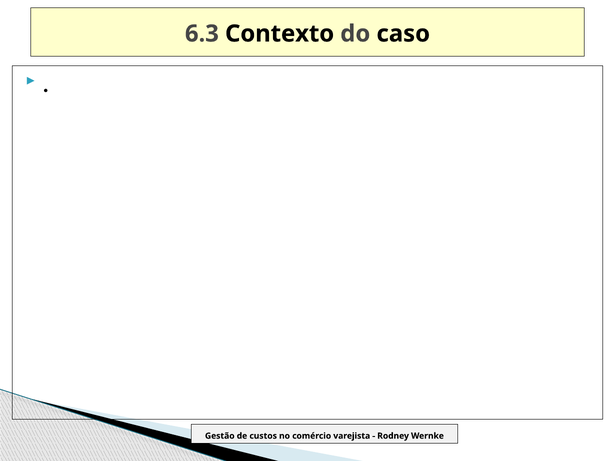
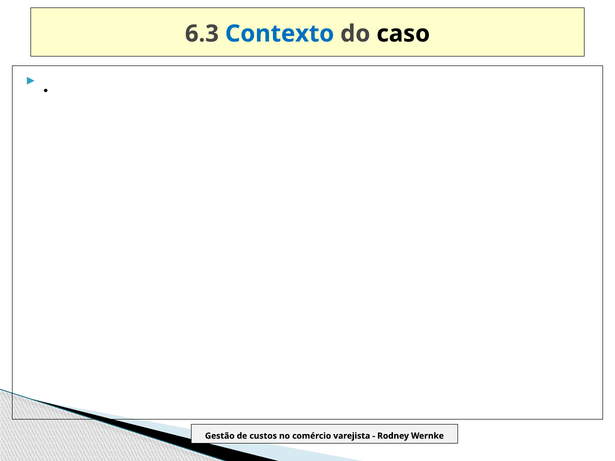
Contexto colour: black -> blue
